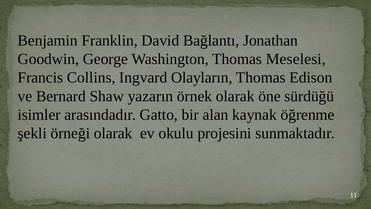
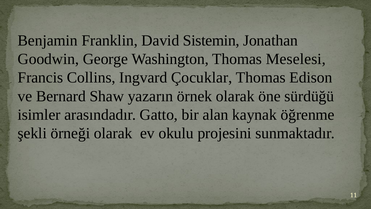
Bağlantı: Bağlantı -> Sistemin
Olayların: Olayların -> Çocuklar
